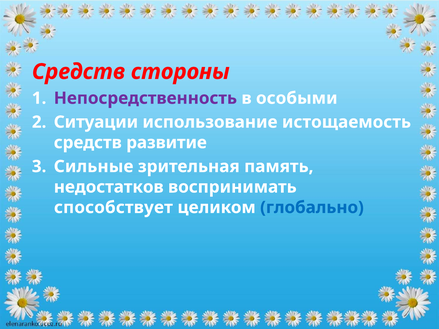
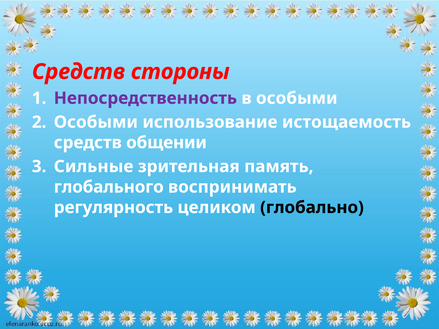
Ситуации at (96, 122): Ситуации -> Особыми
развитие: развитие -> общении
недостатков: недостатков -> глобального
способствует: способствует -> регулярность
глобально colour: blue -> black
